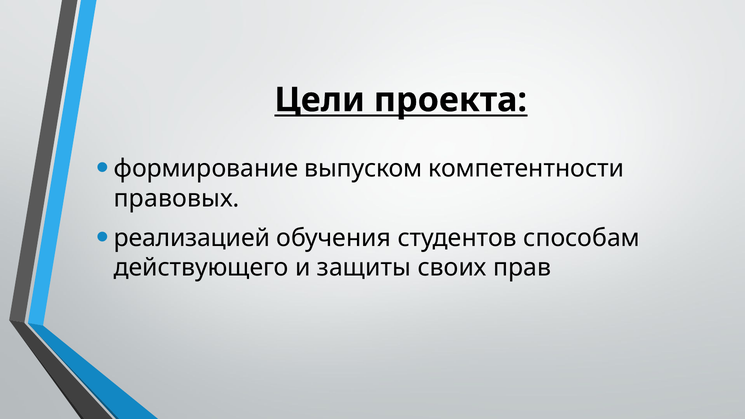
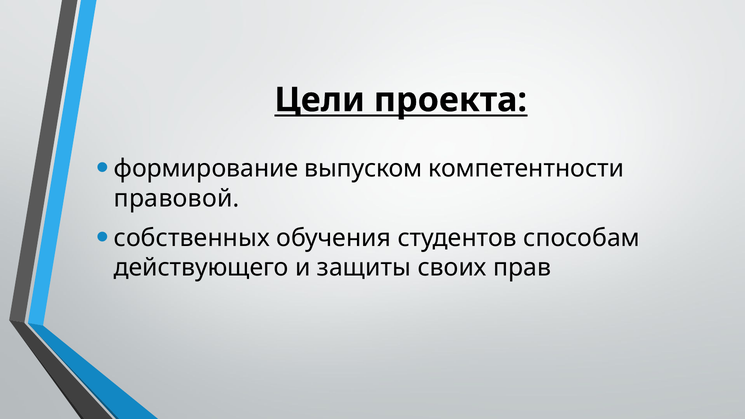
правовых: правовых -> правовой
реализацией: реализацией -> собственных
